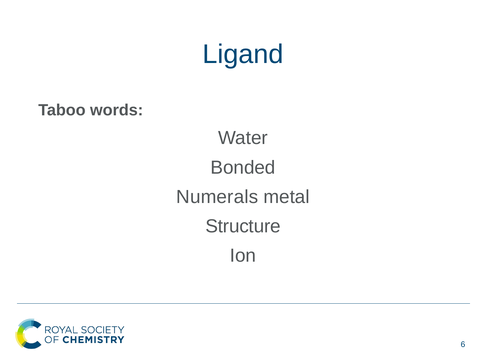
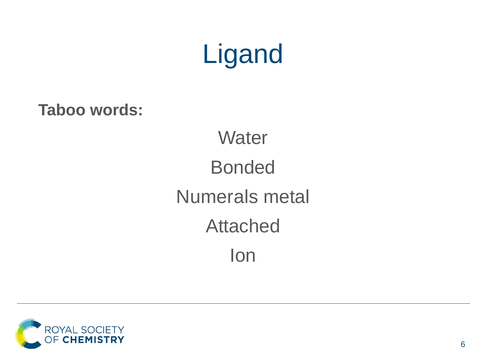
Structure: Structure -> Attached
